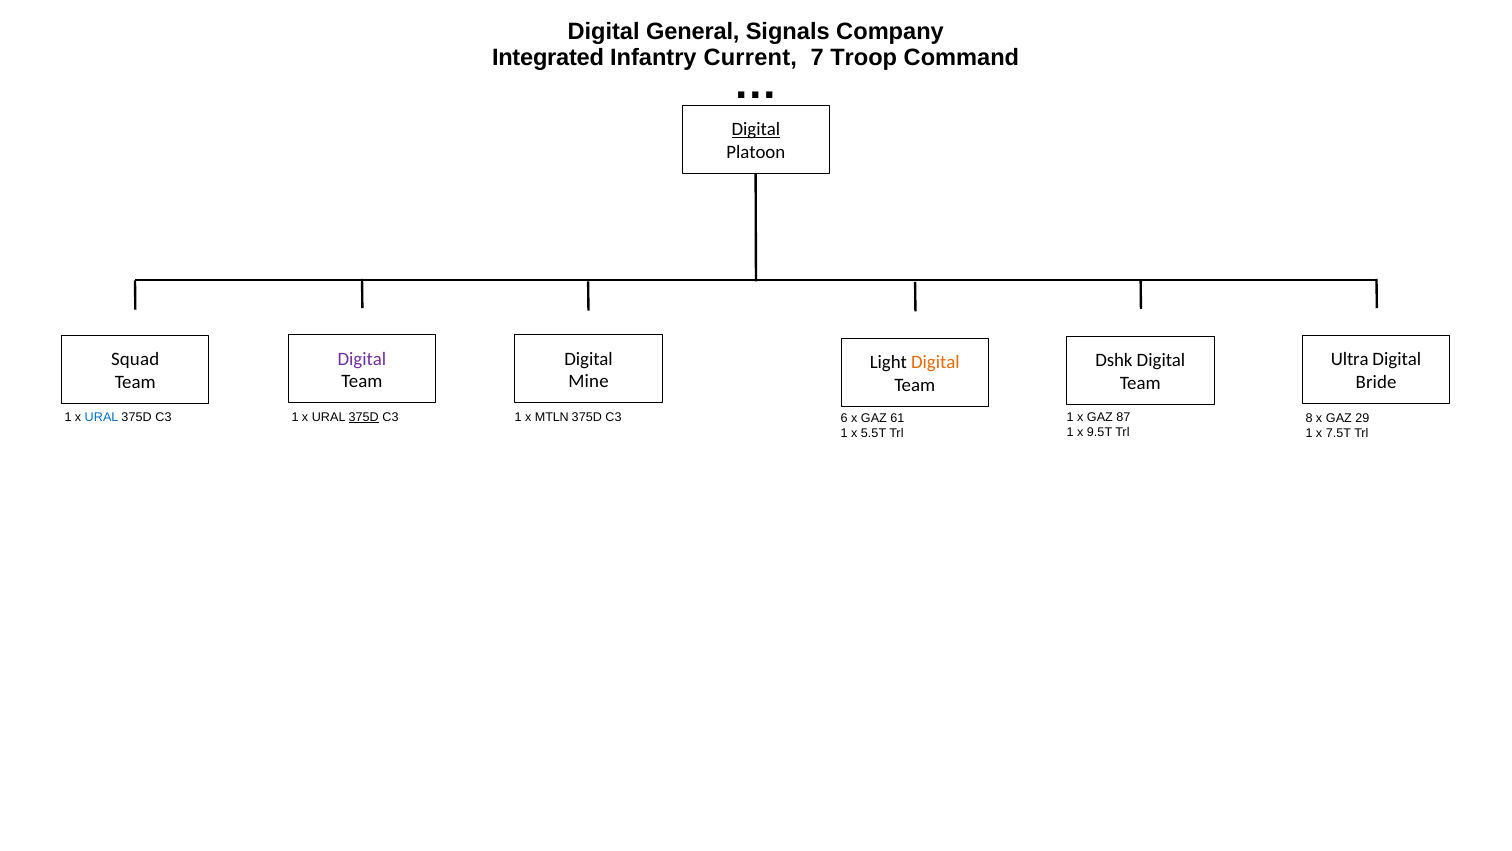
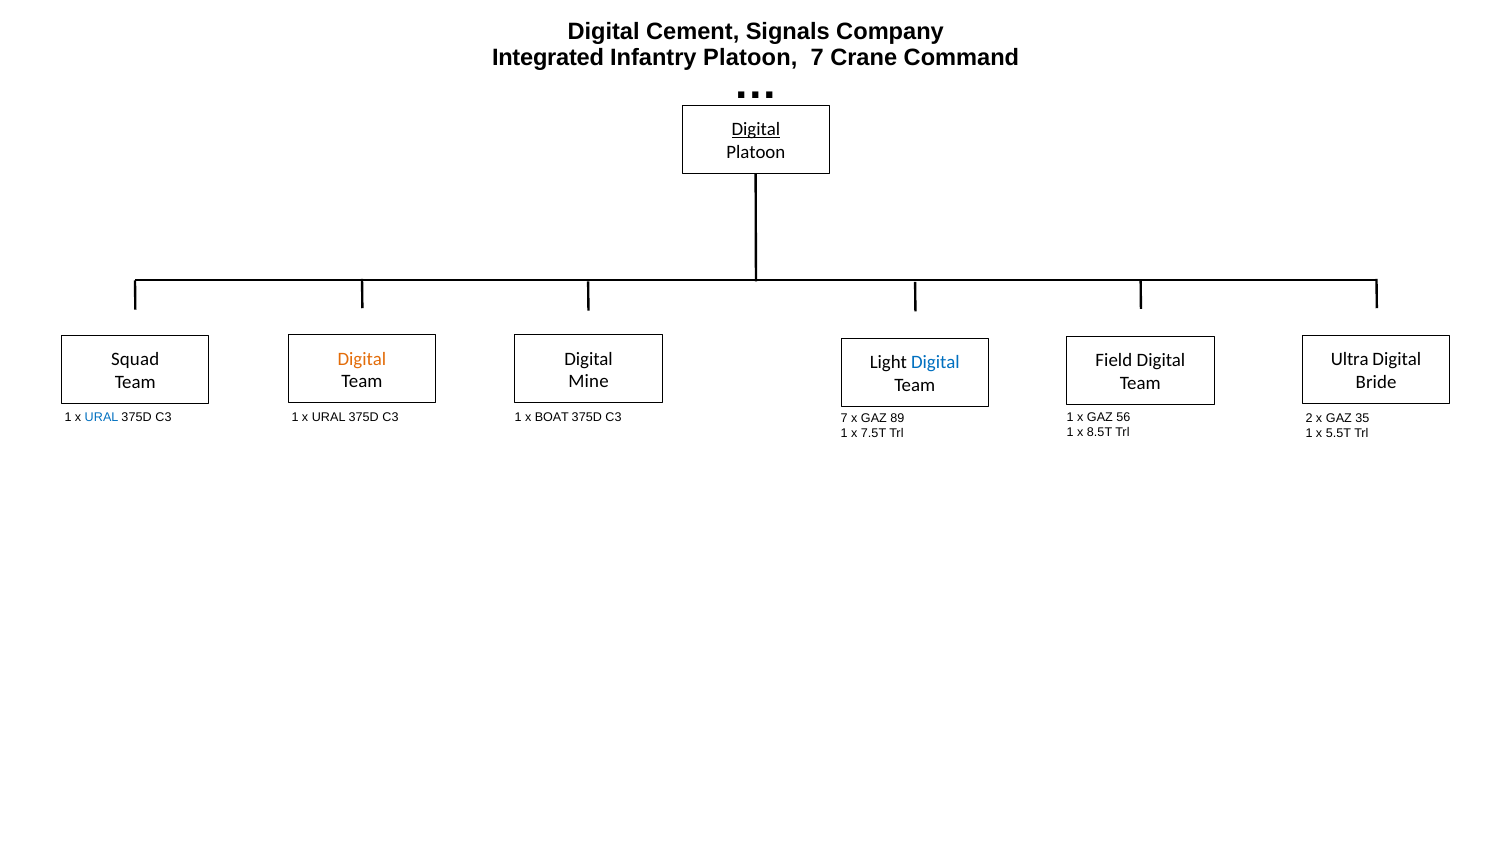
General: General -> Cement
Infantry Current: Current -> Platoon
Troop: Troop -> Crane
Digital at (362, 359) colour: purple -> orange
Dshk: Dshk -> Field
Digital at (935, 362) colour: orange -> blue
375D at (364, 417) underline: present -> none
MTLN: MTLN -> BOAT
C3 6: 6 -> 7
61: 61 -> 89
87: 87 -> 56
8: 8 -> 2
29: 29 -> 35
9.5T: 9.5T -> 8.5T
5.5T: 5.5T -> 7.5T
7.5T: 7.5T -> 5.5T
